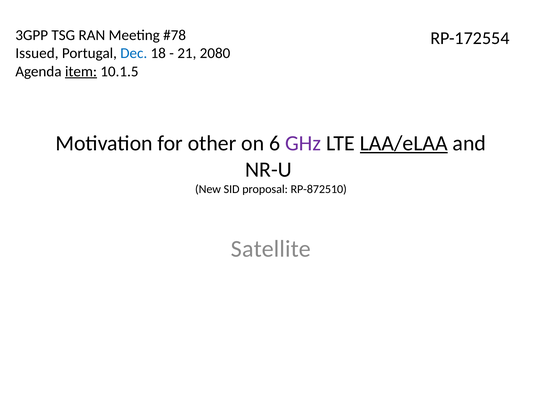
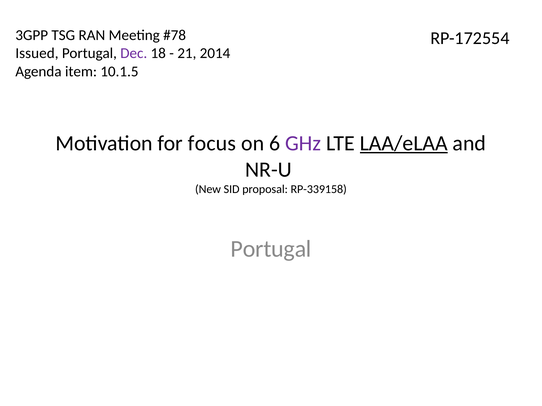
Dec colour: blue -> purple
2080: 2080 -> 2014
item underline: present -> none
other: other -> focus
RP-872510: RP-872510 -> RP-339158
Satellite at (271, 249): Satellite -> Portugal
